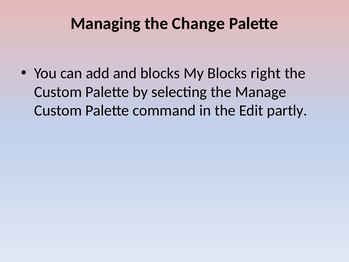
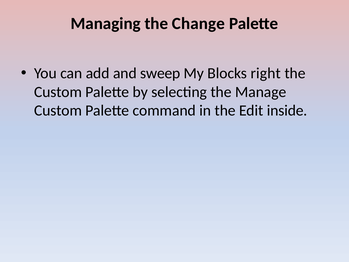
and blocks: blocks -> sweep
partly: partly -> inside
